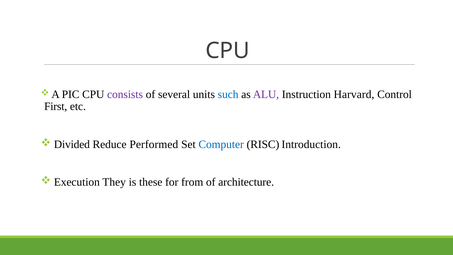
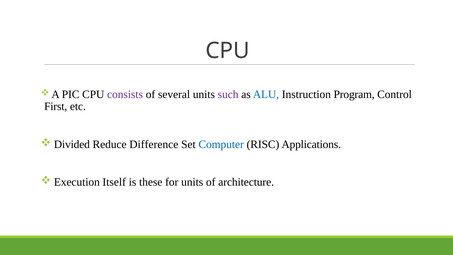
such colour: blue -> purple
ALU colour: purple -> blue
Harvard: Harvard -> Program
Performed: Performed -> Difference
Introduction: Introduction -> Applications
They: They -> Itself
for from: from -> units
